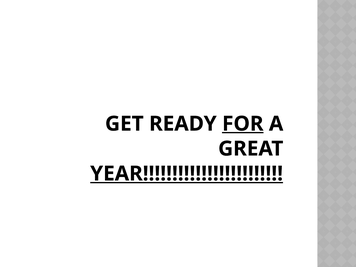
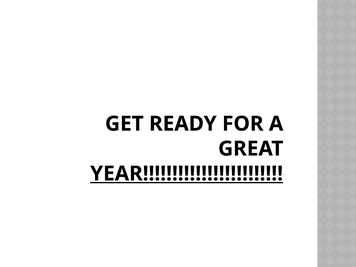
FOR underline: present -> none
